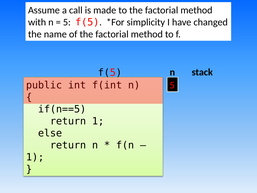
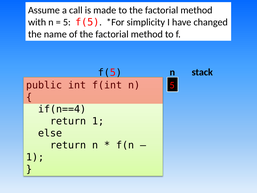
if(n==5: if(n==5 -> if(n==4
